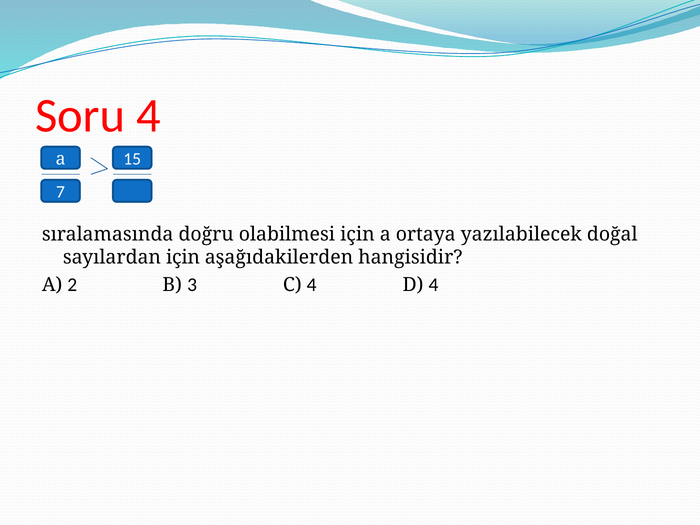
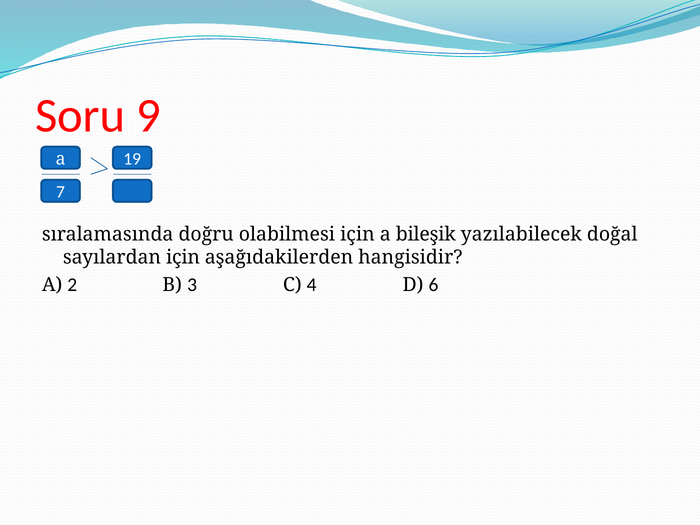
Soru 4: 4 -> 9
15: 15 -> 19
ortaya: ortaya -> bileşik
D 4: 4 -> 6
